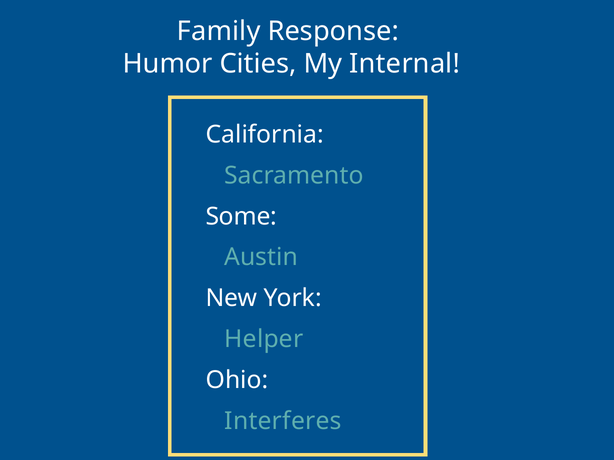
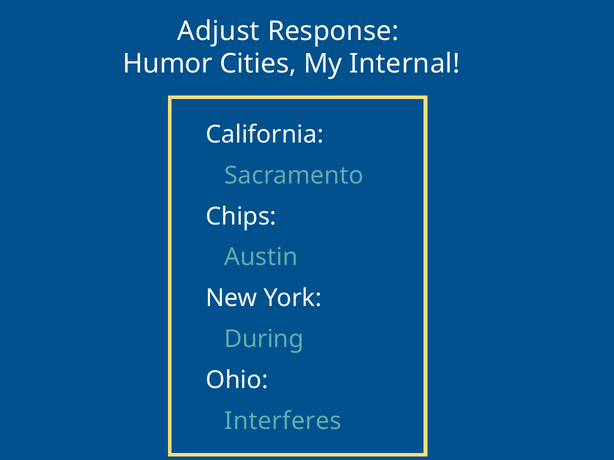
Family: Family -> Adjust
Some: Some -> Chips
Helper: Helper -> During
